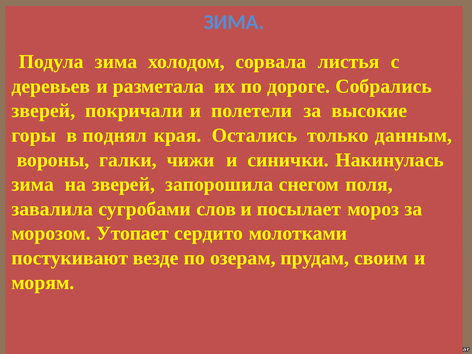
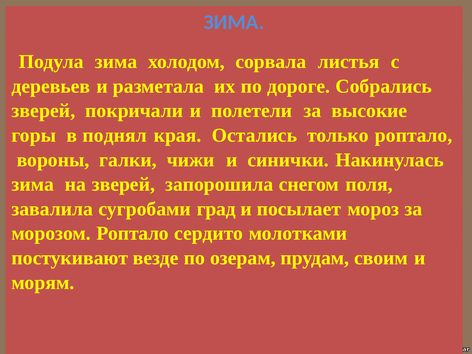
только данным: данным -> роптало
слов: слов -> град
морозом Утопает: Утопает -> Роптало
